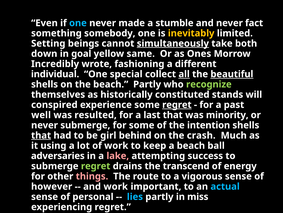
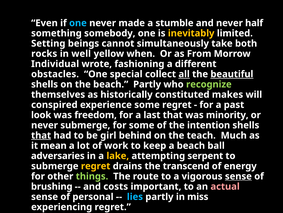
fact: fact -> half
simultaneously underline: present -> none
down: down -> rocks
goal: goal -> well
same: same -> when
Ones: Ones -> From
Incredibly: Incredibly -> Individual
individual: individual -> obstacles
stands: stands -> makes
regret at (177, 104) underline: present -> none
well: well -> look
resulted: resulted -> freedom
crash: crash -> teach
using: using -> mean
lake colour: pink -> yellow
success: success -> serpent
regret at (96, 166) colour: light green -> yellow
things colour: pink -> light green
sense at (238, 176) underline: none -> present
however: however -> brushing
and work: work -> costs
actual colour: light blue -> pink
